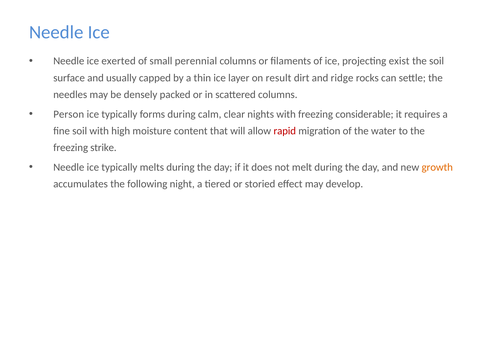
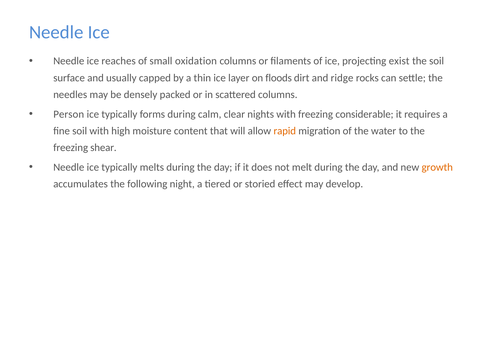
exerted: exerted -> reaches
perennial: perennial -> oxidation
result: result -> floods
rapid colour: red -> orange
strike: strike -> shear
